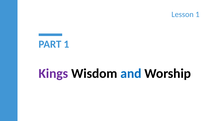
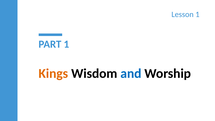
Kings colour: purple -> orange
